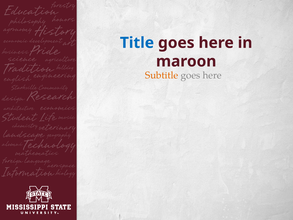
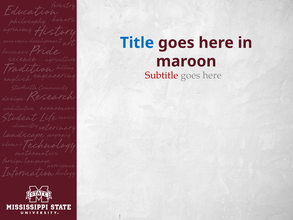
Subtitle colour: orange -> red
